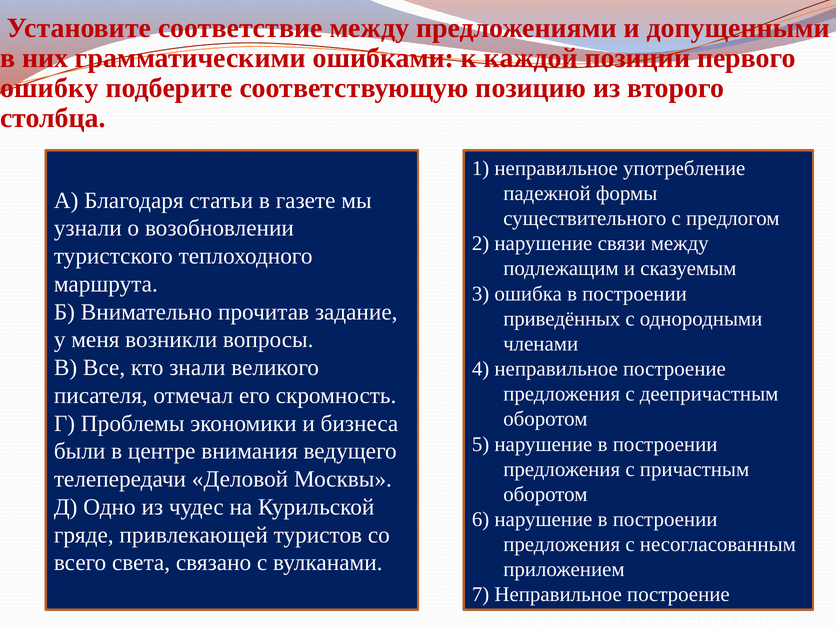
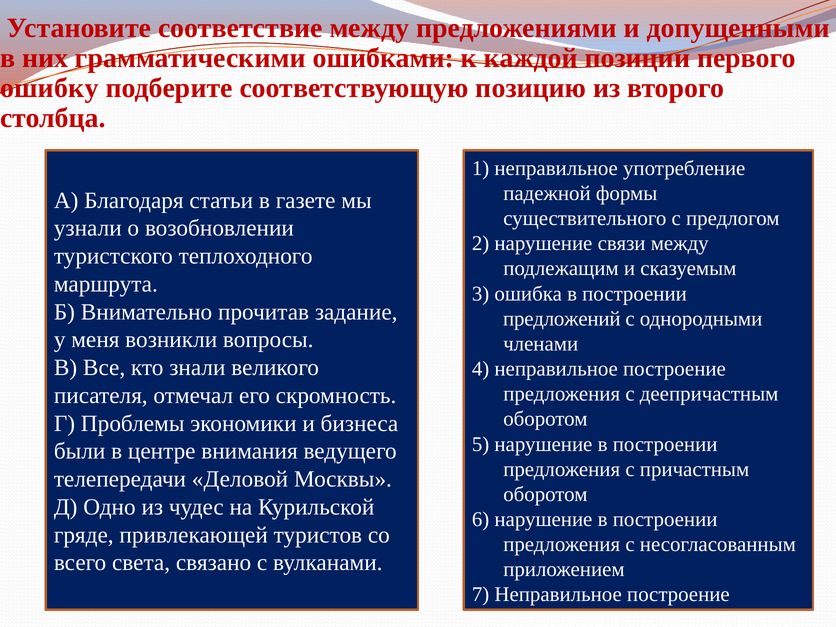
приведённых: приведённых -> предложений
